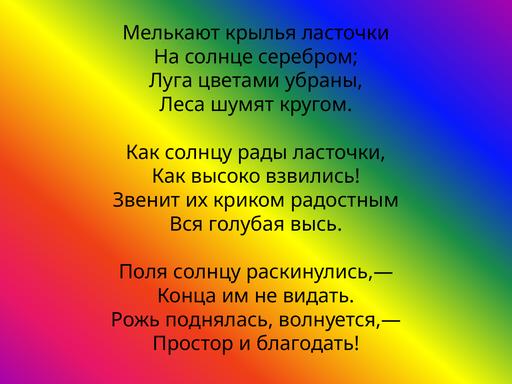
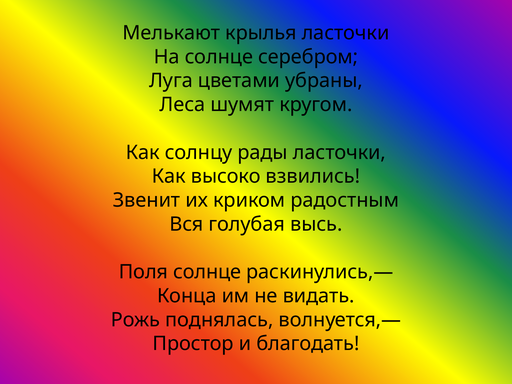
Поля солнцу: солнцу -> солнце
